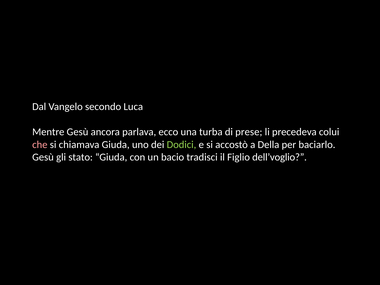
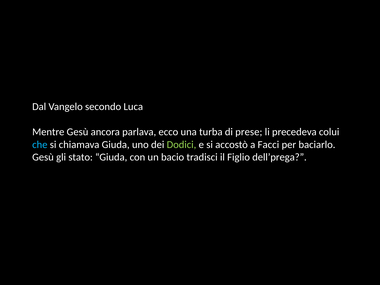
che colour: pink -> light blue
Della: Della -> Facci
dell’voglio: dell’voglio -> dell’prega
